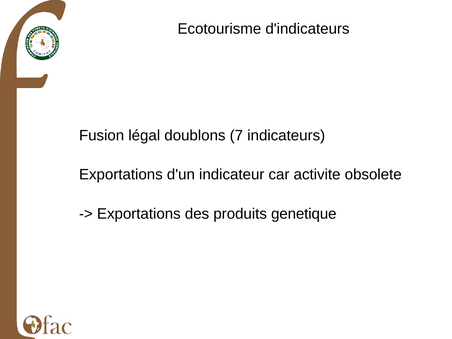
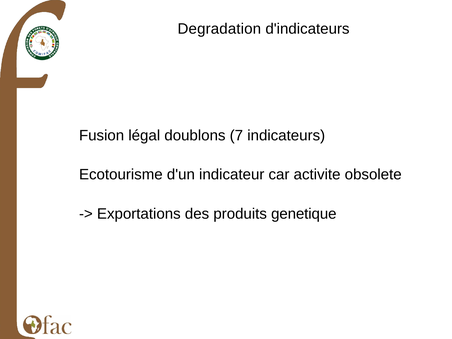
Ecotourisme: Ecotourisme -> Degradation
Exportations at (121, 175): Exportations -> Ecotourisme
